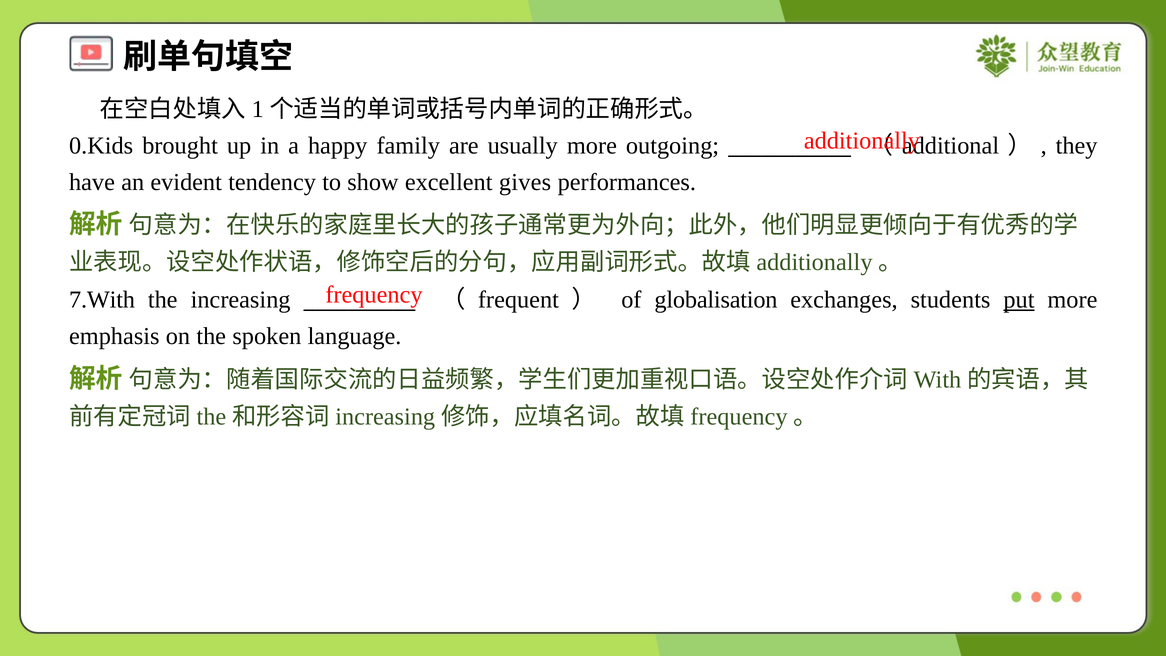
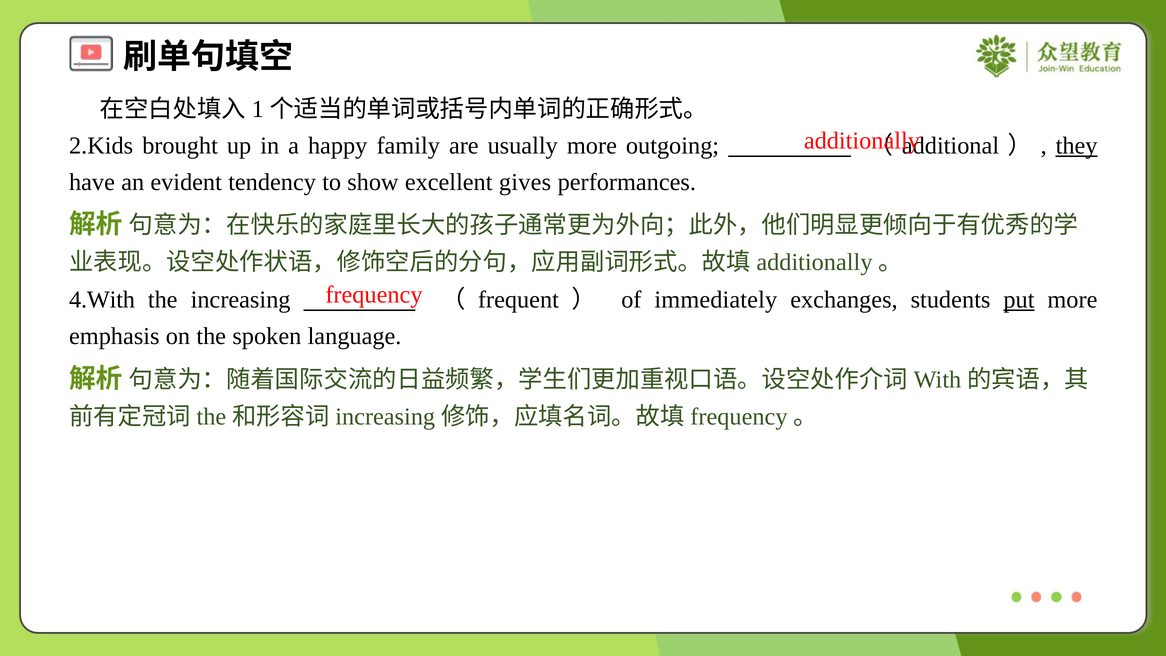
0.Kids: 0.Kids -> 2.Kids
they underline: none -> present
7.With: 7.With -> 4.With
globalisation: globalisation -> immediately
